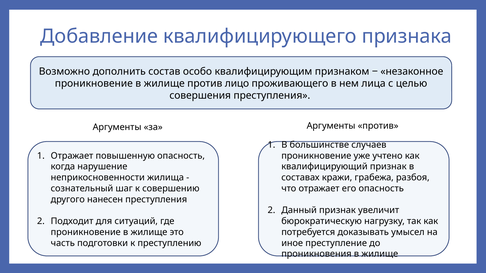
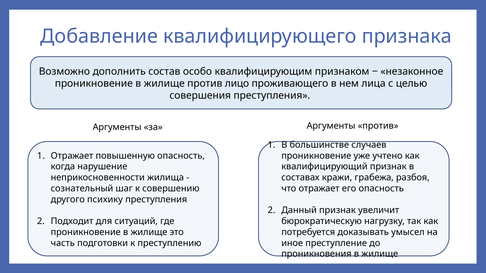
нанесен: нанесен -> психику
